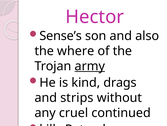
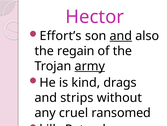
Sense’s: Sense’s -> Effort’s
and at (121, 36) underline: none -> present
where: where -> regain
continued: continued -> ransomed
